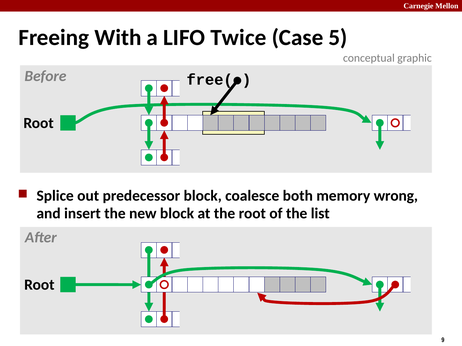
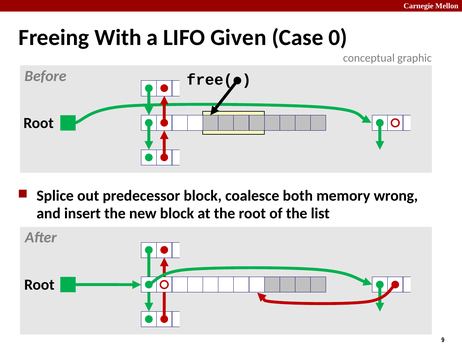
Twice: Twice -> Given
5: 5 -> 0
